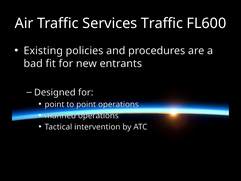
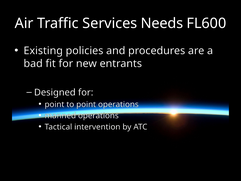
Services Traffic: Traffic -> Needs
